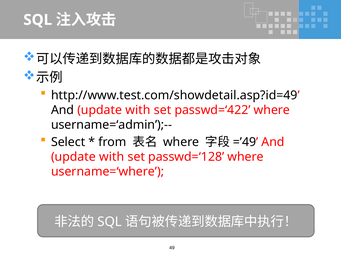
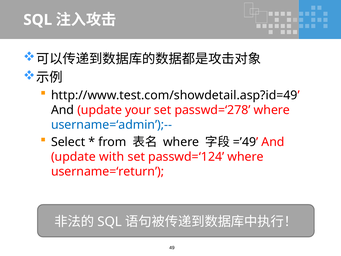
with at (138, 110): with -> your
passwd=‘422: passwd=‘422 -> passwd=‘278
username=‘admin’);-- colour: black -> blue
passwd=‘128: passwd=‘128 -> passwd=‘124
username=‘where: username=‘where -> username=‘return
